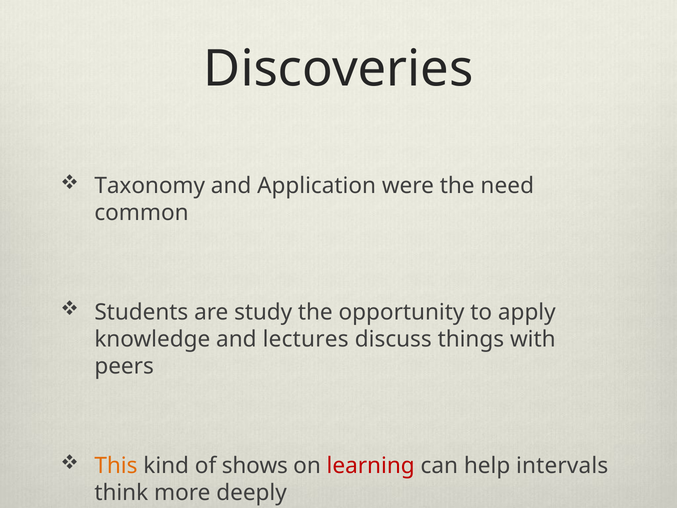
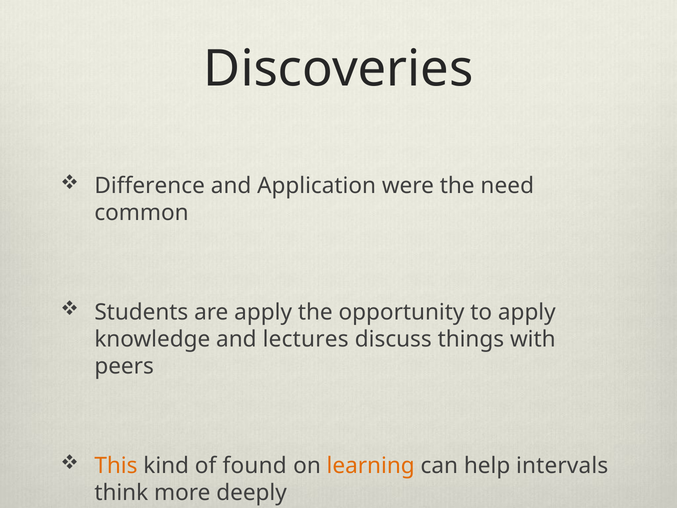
Taxonomy: Taxonomy -> Difference
are study: study -> apply
shows: shows -> found
learning colour: red -> orange
